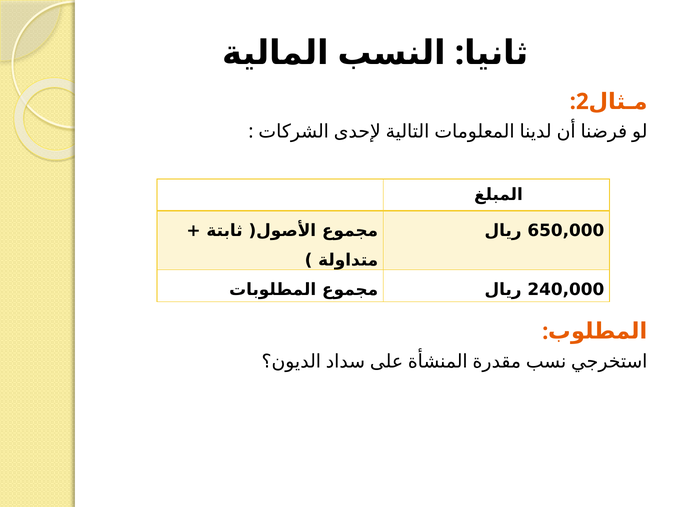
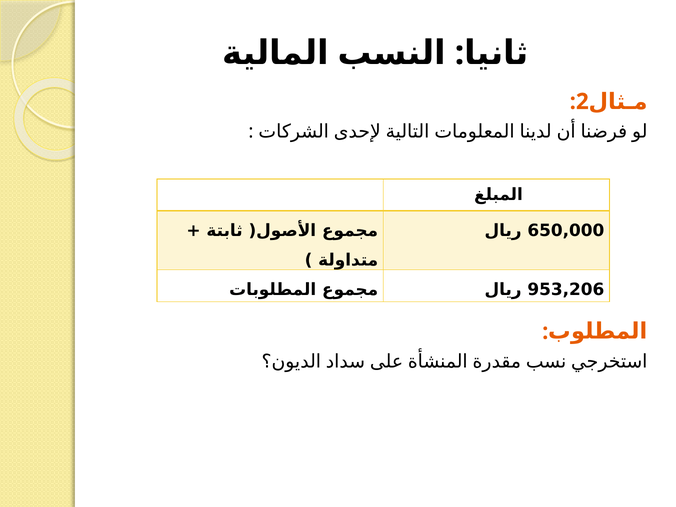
240,000: 240,000 -> 953,206
